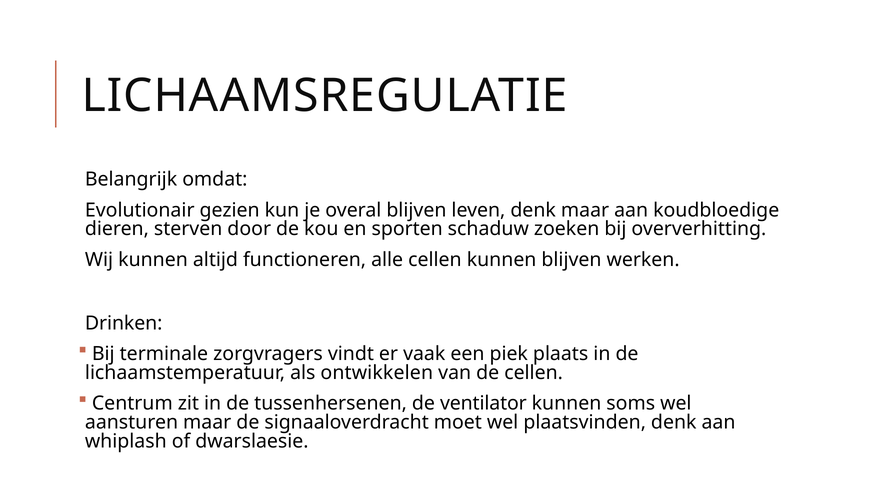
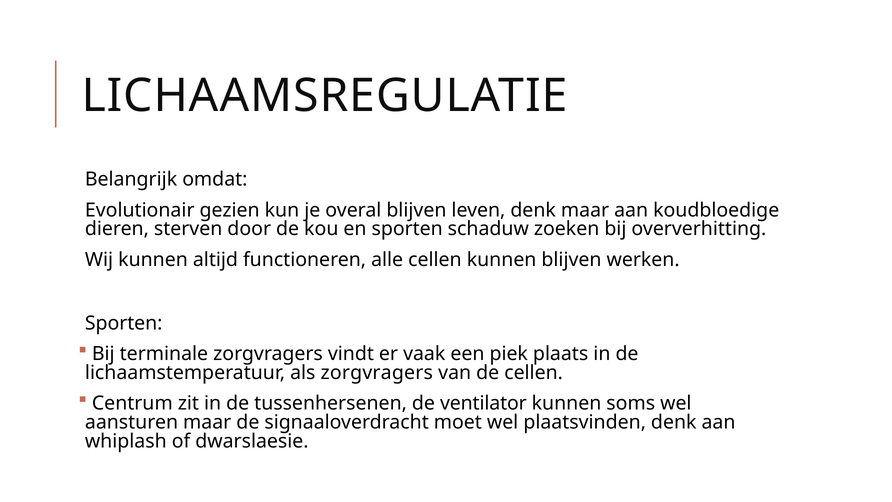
Drinken at (124, 323): Drinken -> Sporten
als ontwikkelen: ontwikkelen -> zorgvragers
